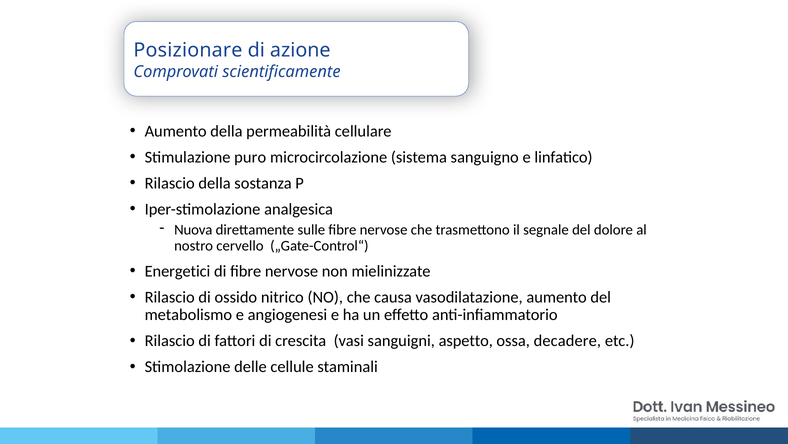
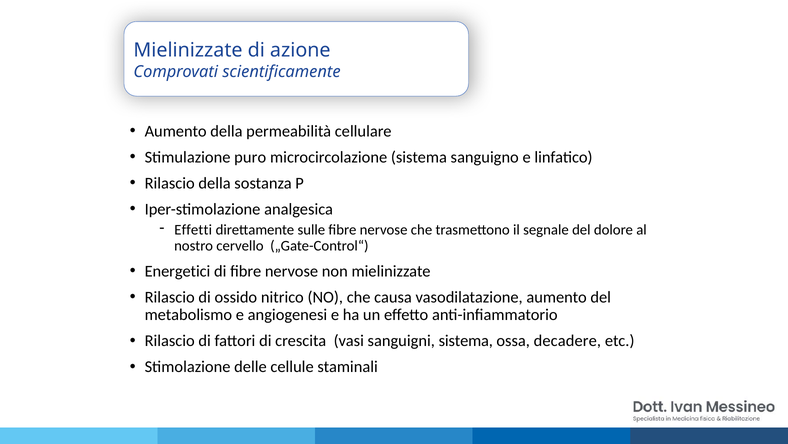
Posizionare at (188, 50): Posizionare -> Mielinizzate
Nuova: Nuova -> Effetti
sanguigni aspetto: aspetto -> sistema
